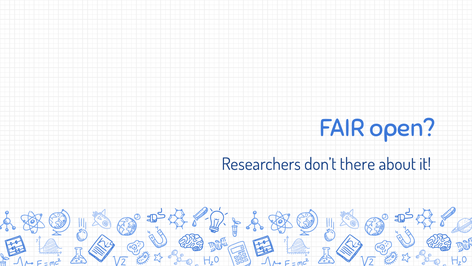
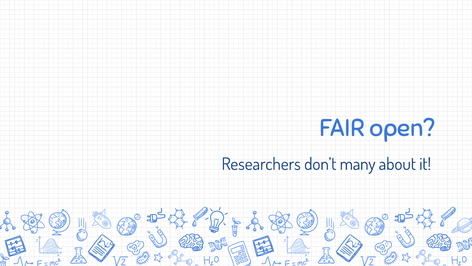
there: there -> many
